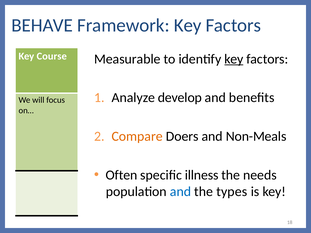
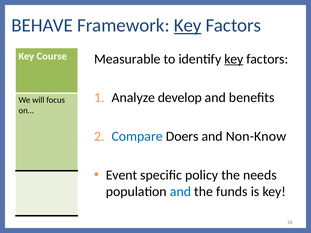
Key at (188, 25) underline: none -> present
Compare colour: orange -> blue
Non-Meals: Non-Meals -> Non-Know
Often: Often -> Event
illness: illness -> policy
types: types -> funds
